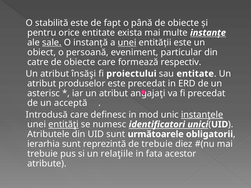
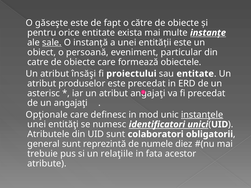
stabilită: stabilită -> găseşte
până: până -> către
unei at (127, 43) underline: present -> none
respectiv: respectiv -> obiectele
un acceptă: acceptă -> angajaţi
Introdusă: Introdusă -> Opţionale
entităţi underline: present -> none
următoarele: următoarele -> colaboratori
ierarhia: ierarhia -> general
de trebuie: trebuie -> numele
